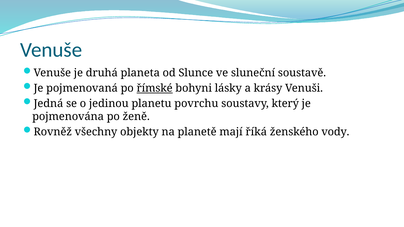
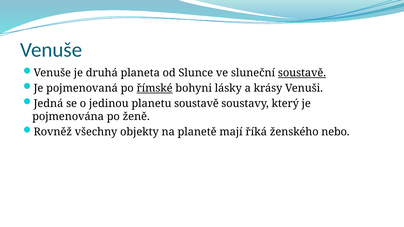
soustavě at (302, 73) underline: none -> present
planetu povrchu: povrchu -> soustavě
vody: vody -> nebo
